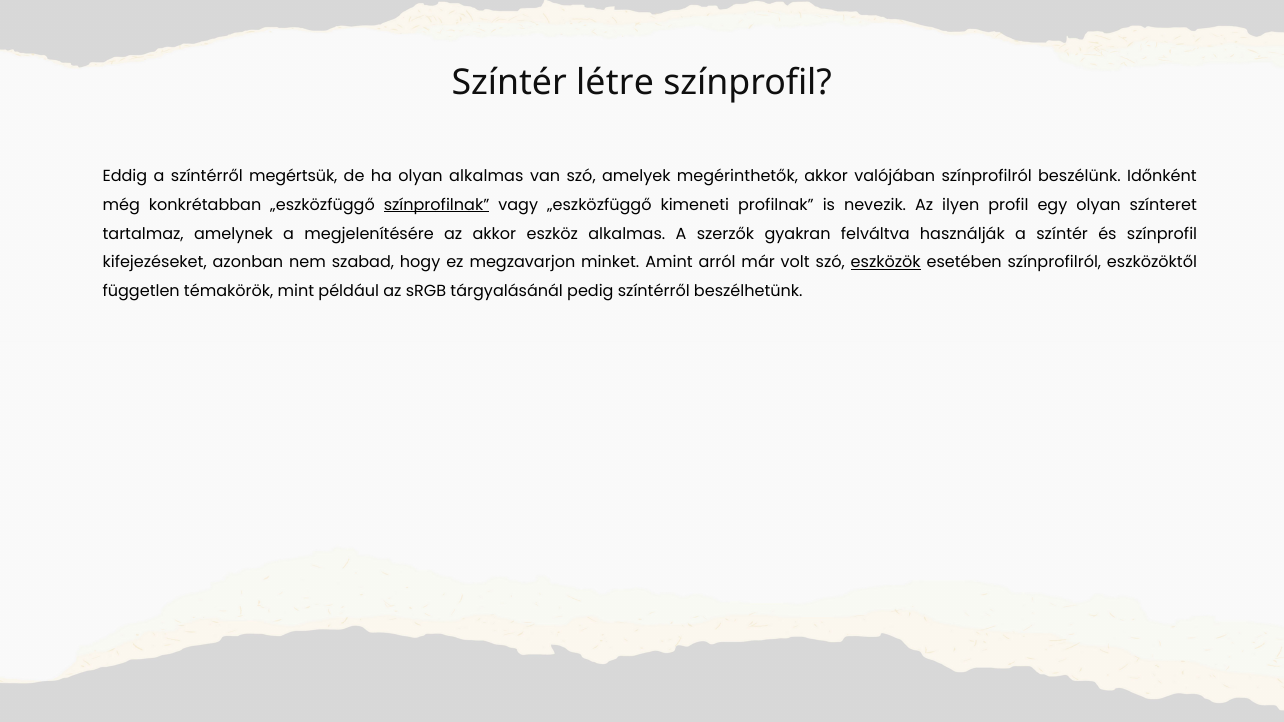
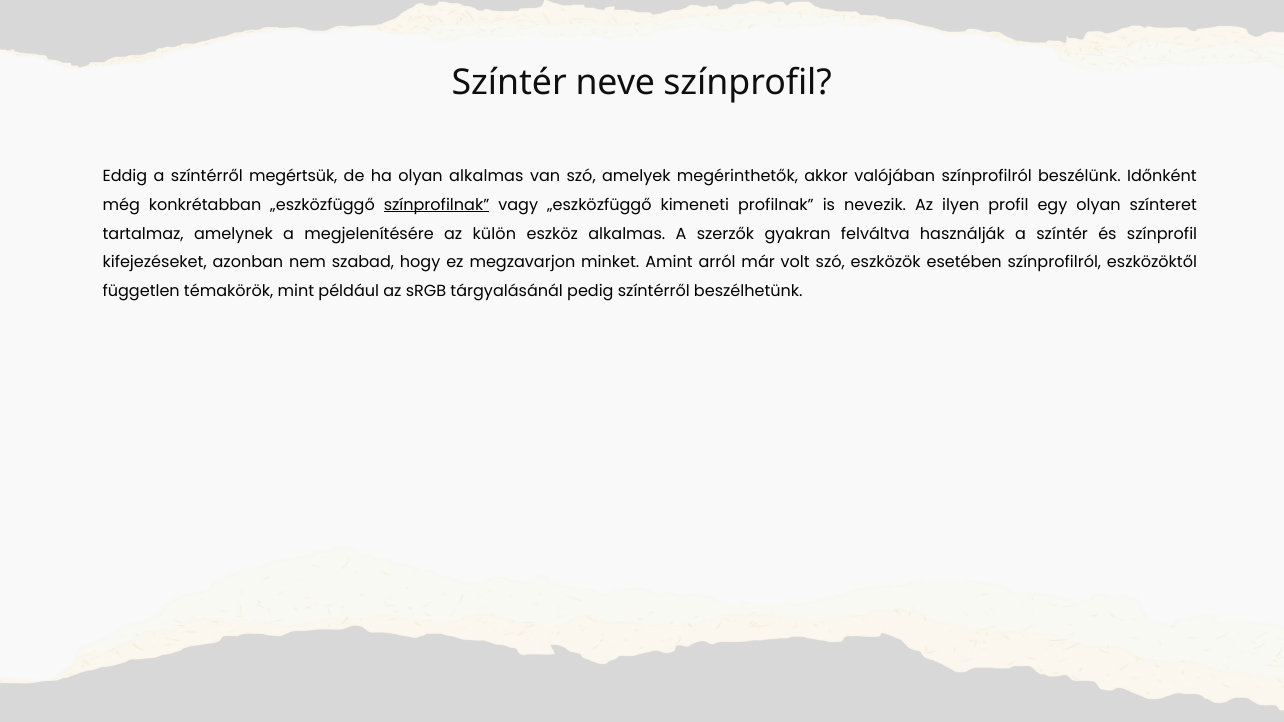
létre: létre -> neve
az akkor: akkor -> külön
eszközök underline: present -> none
